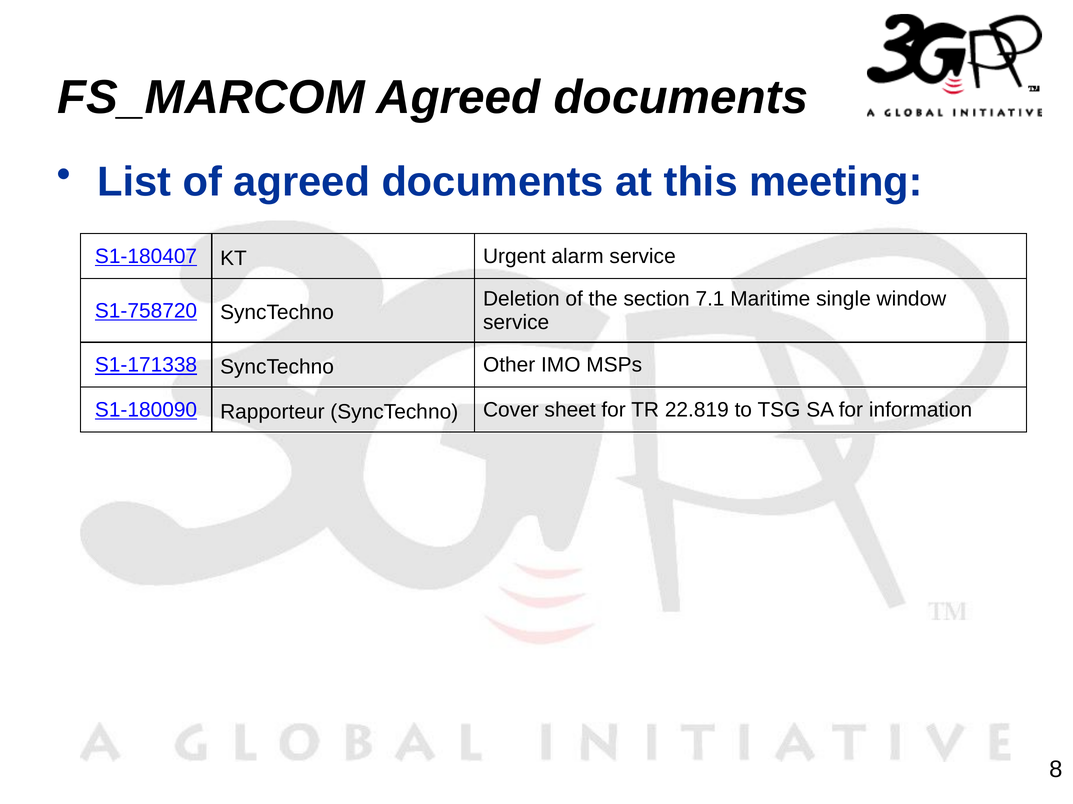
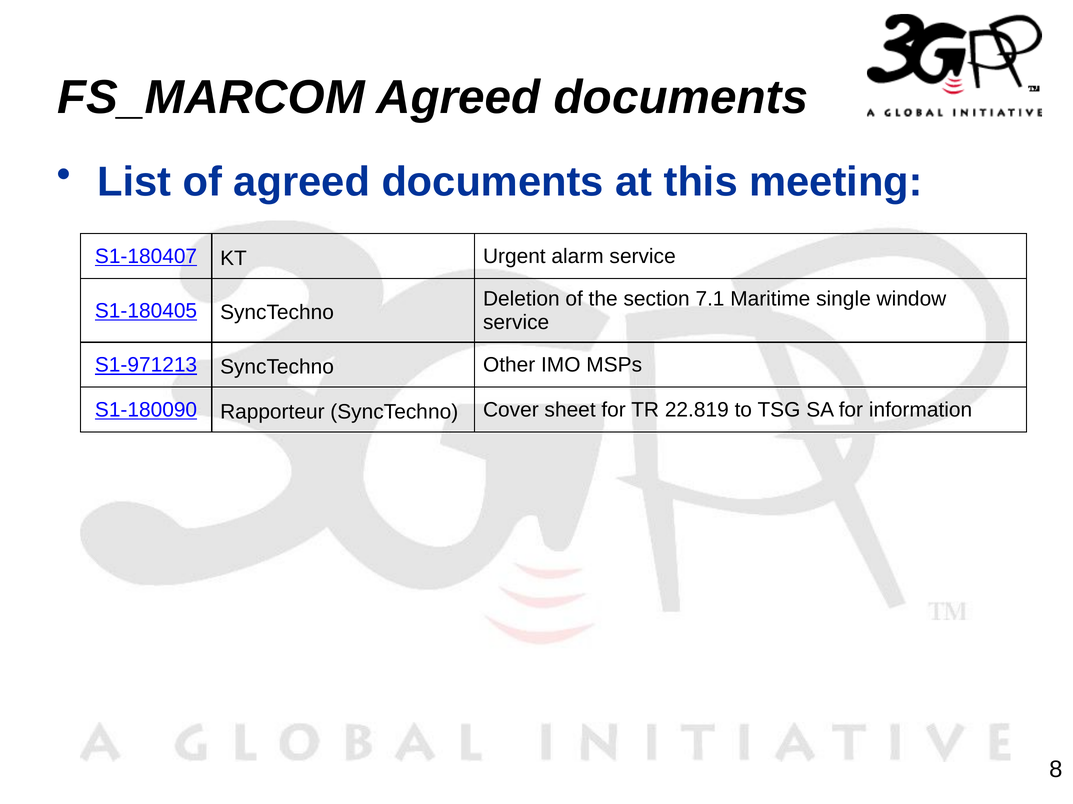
S1-758720: S1-758720 -> S1-180405
S1-171338: S1-171338 -> S1-971213
